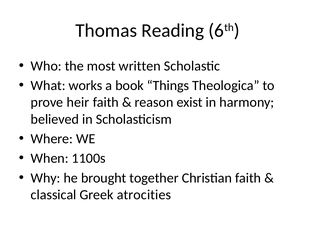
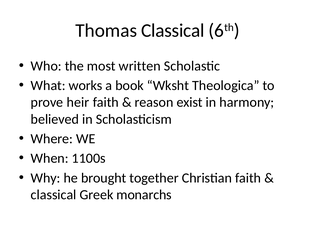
Thomas Reading: Reading -> Classical
Things: Things -> Wksht
atrocities: atrocities -> monarchs
